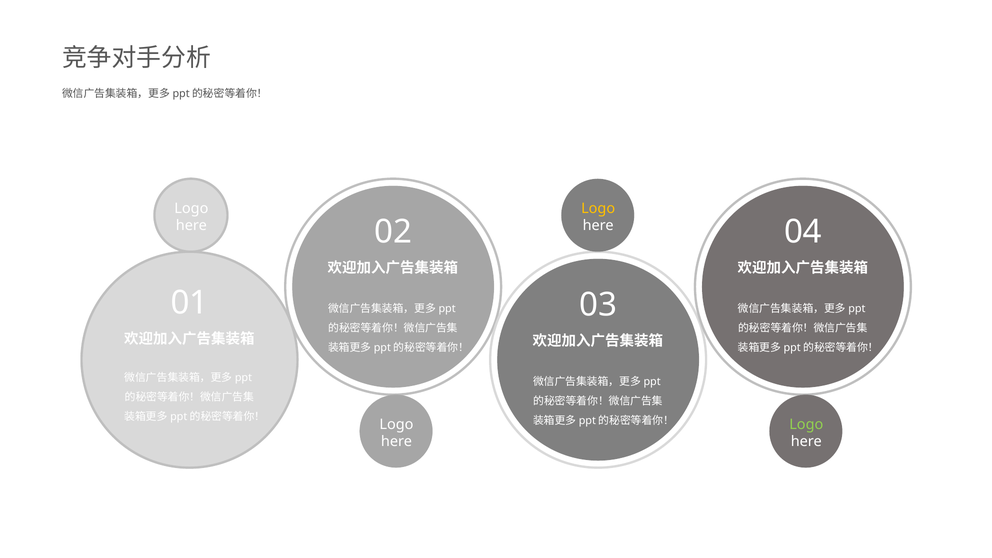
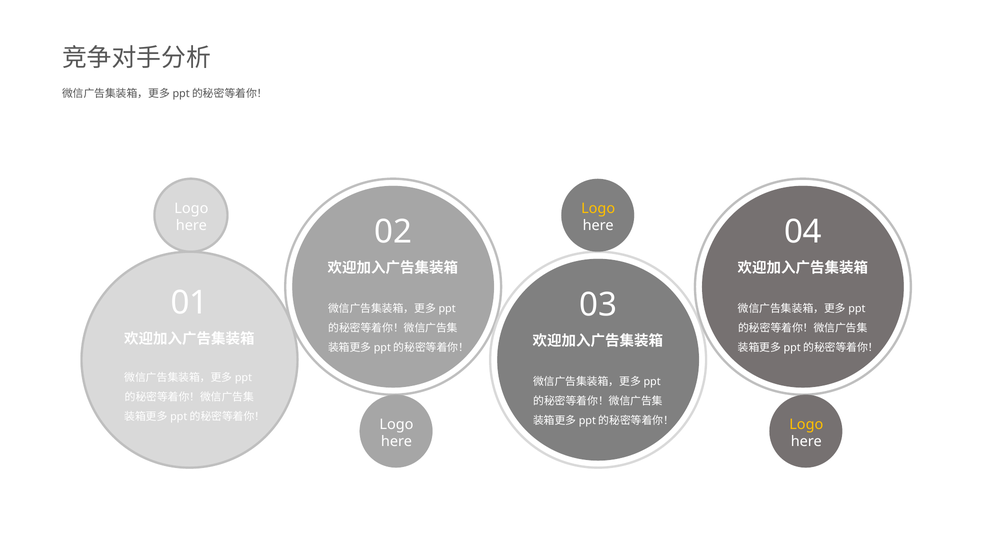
Logo at (806, 424) colour: light green -> yellow
